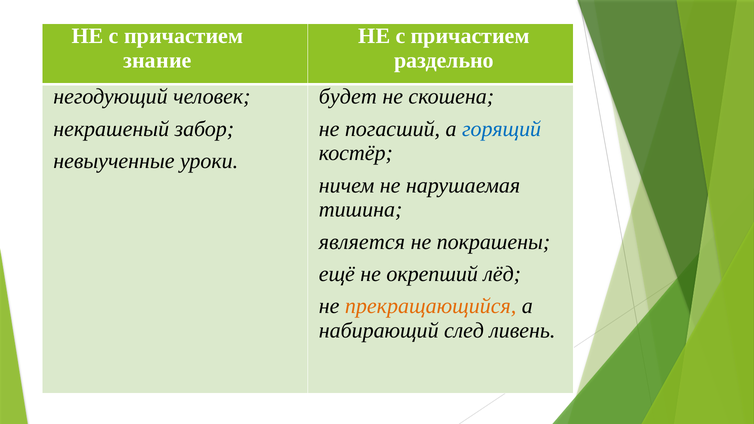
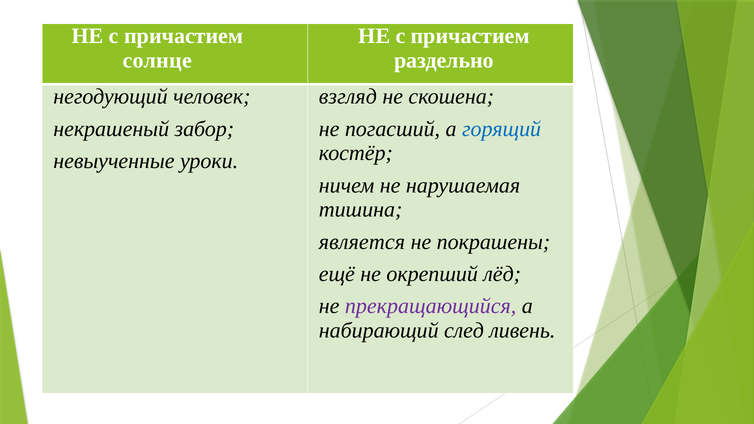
знание: знание -> солнце
будет: будет -> взгляд
прекращающийся colour: orange -> purple
